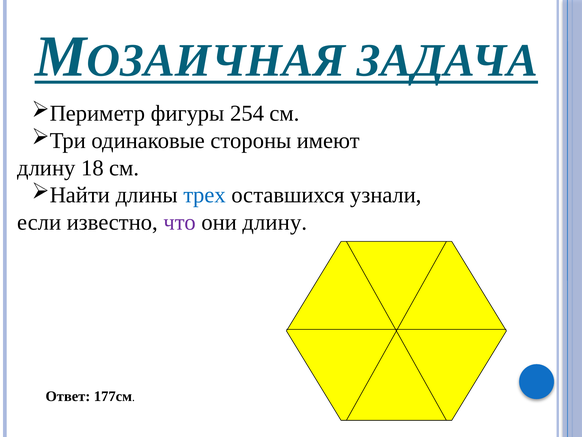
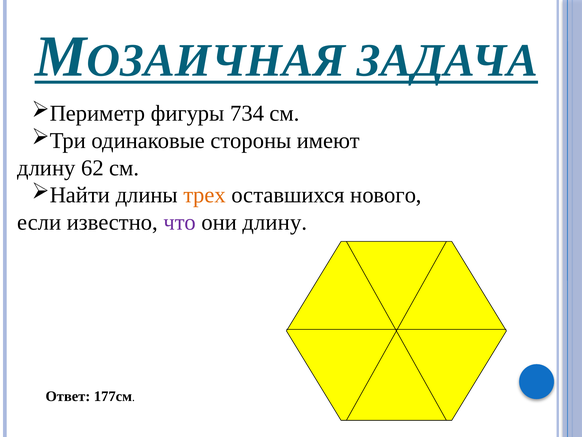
254: 254 -> 734
18: 18 -> 62
трех colour: blue -> orange
узнали: узнали -> нового
